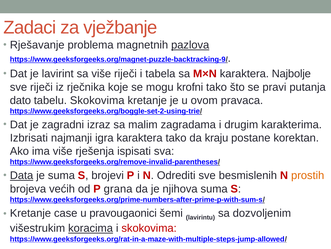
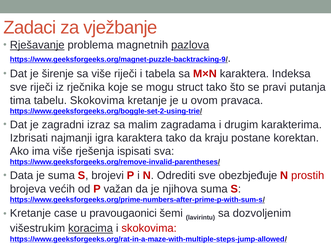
Rješavanje underline: none -> present
lavirint: lavirint -> širenje
Najbolje: Najbolje -> Indeksa
krofni: krofni -> struct
dato: dato -> tima
Data underline: present -> none
besmislenih: besmislenih -> obezbjeđuje
prostih colour: orange -> red
grana: grana -> važan
